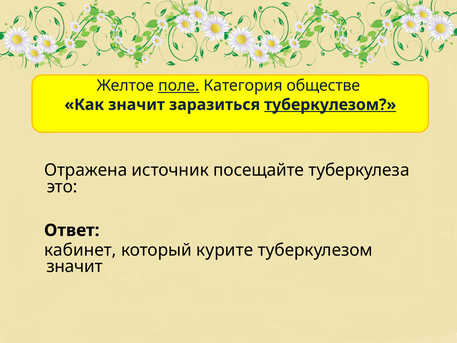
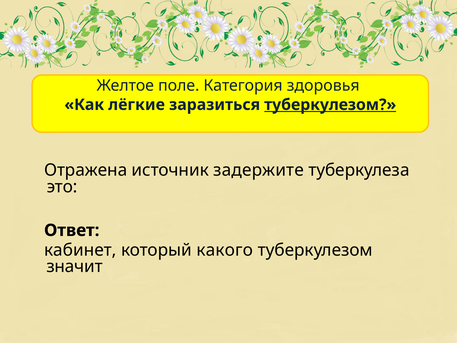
поле underline: present -> none
обществе: обществе -> здоровья
Как значит: значит -> лёгкие
посещайте: посещайте -> задержите
курите: курите -> какого
